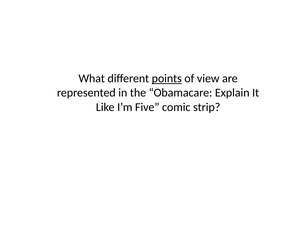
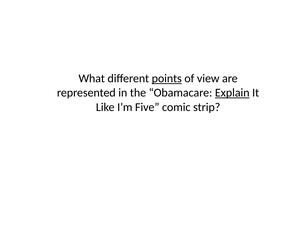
Explain underline: none -> present
